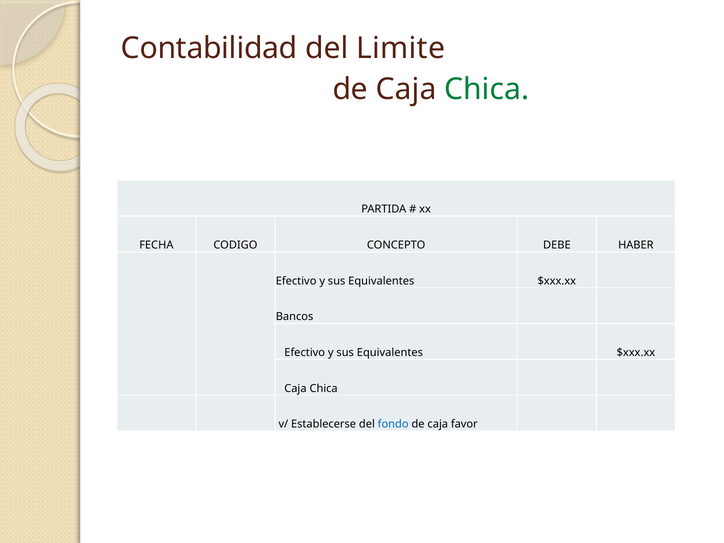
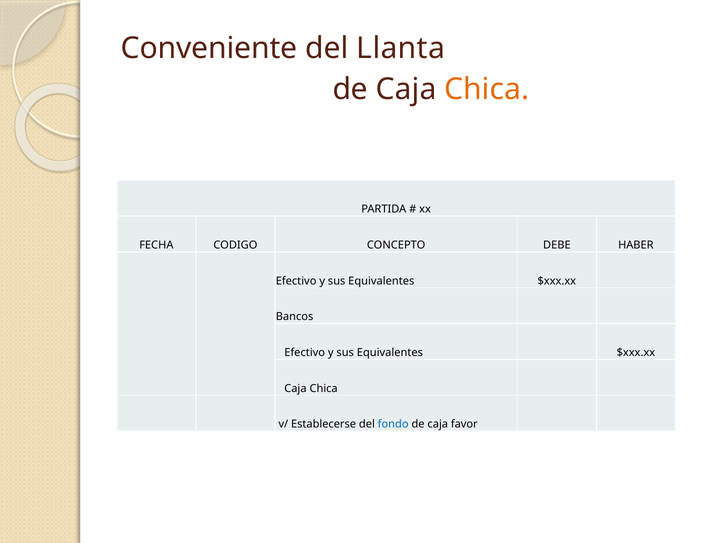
Contabilidad: Contabilidad -> Conveniente
Limite: Limite -> Llanta
Chica at (487, 89) colour: green -> orange
